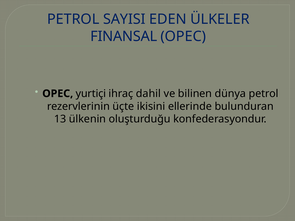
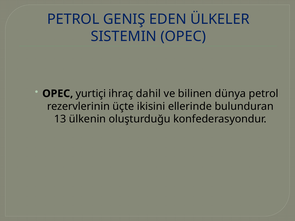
SAYISI: SAYISI -> GENIŞ
FINANSAL: FINANSAL -> SISTEMIN
